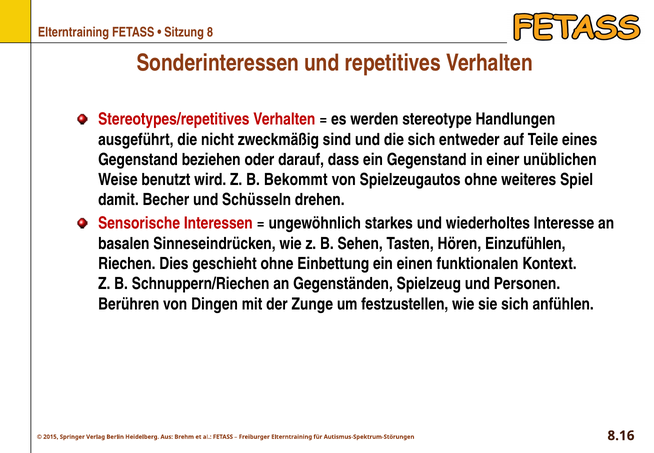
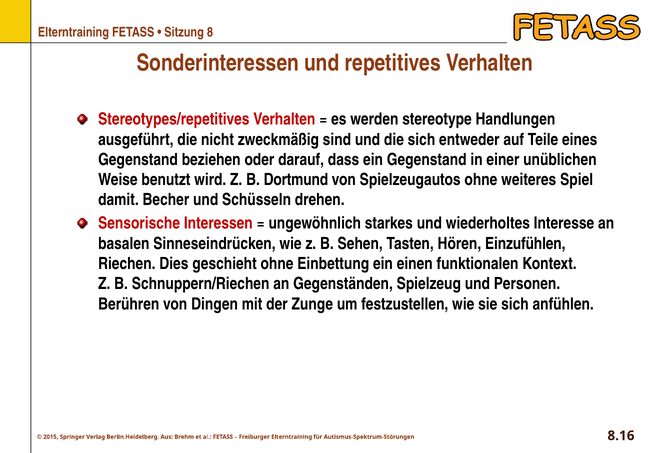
Bekommt: Bekommt -> Dortmund
